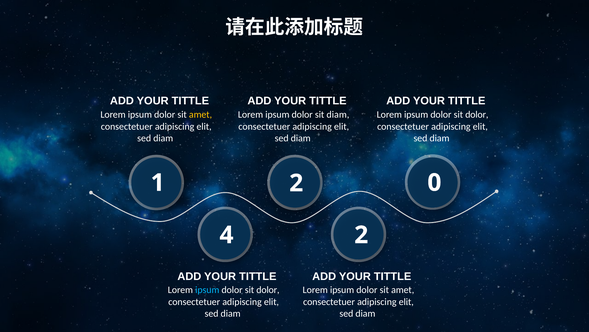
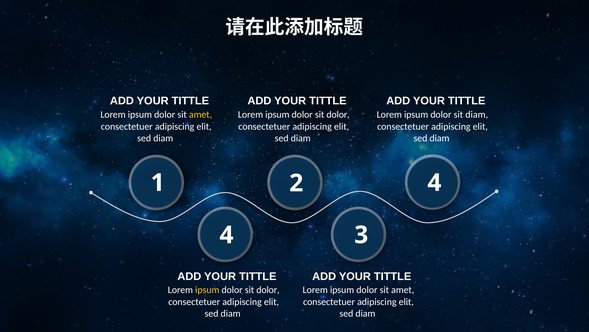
diam at (338, 114): diam -> dolor
dolor at (477, 114): dolor -> diam
2 0: 0 -> 4
4 2: 2 -> 3
ipsum at (207, 289) colour: light blue -> yellow
